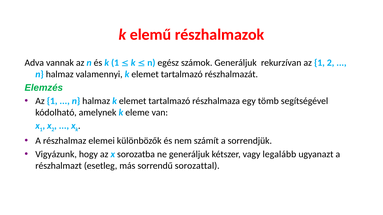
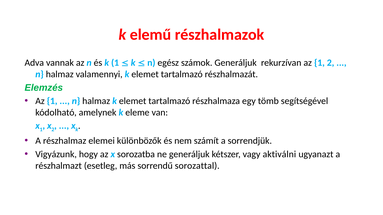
legalább: legalább -> aktiválni
